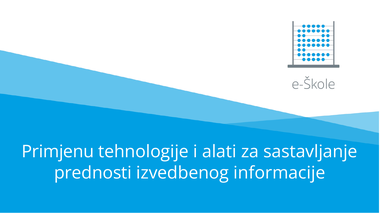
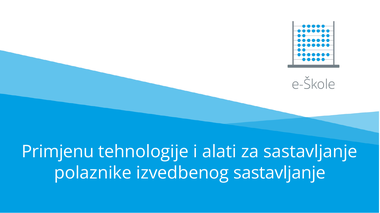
prednosti: prednosti -> polaznike
izvedbenog informacije: informacije -> sastavljanje
